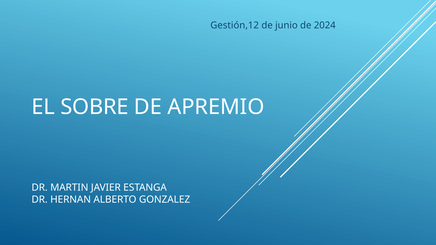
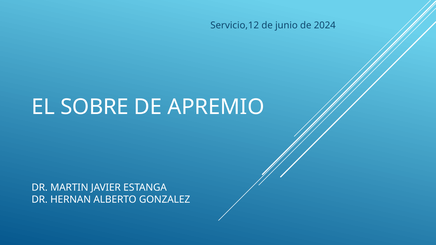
Gestión,12: Gestión,12 -> Servicio,12
